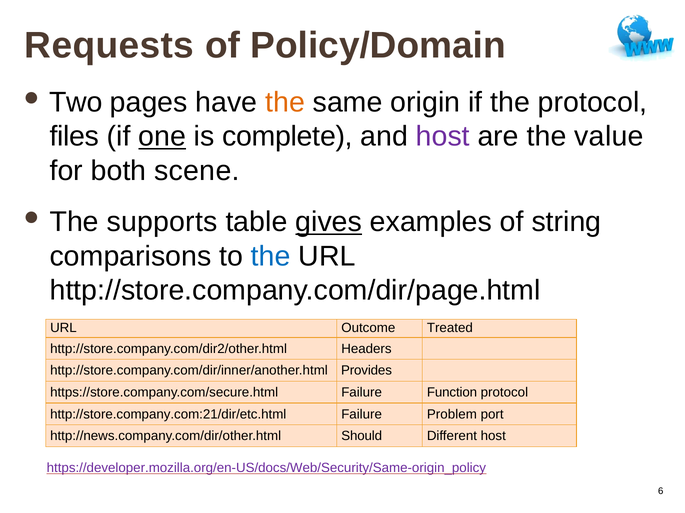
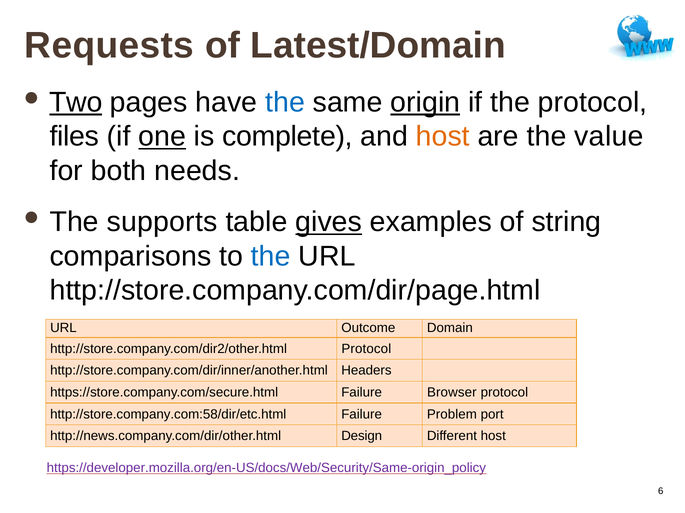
Policy/Domain: Policy/Domain -> Latest/Domain
Two underline: none -> present
the at (285, 102) colour: orange -> blue
origin underline: none -> present
host at (443, 137) colour: purple -> orange
scene: scene -> needs
Treated: Treated -> Domain
http://store.company.com/dir2/other.html Headers: Headers -> Protocol
Provides: Provides -> Headers
Function: Function -> Browser
http://store.company.com:21/dir/etc.html: http://store.company.com:21/dir/etc.html -> http://store.company.com:58/dir/etc.html
Should: Should -> Design
